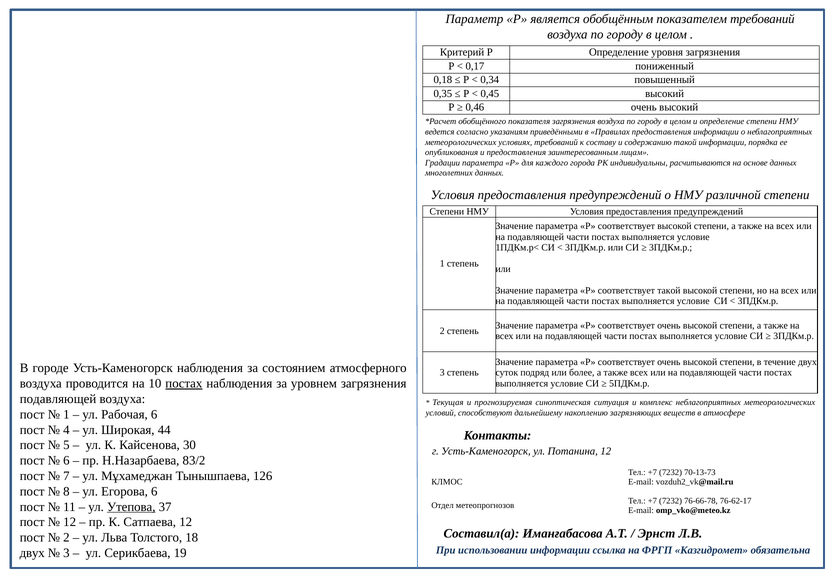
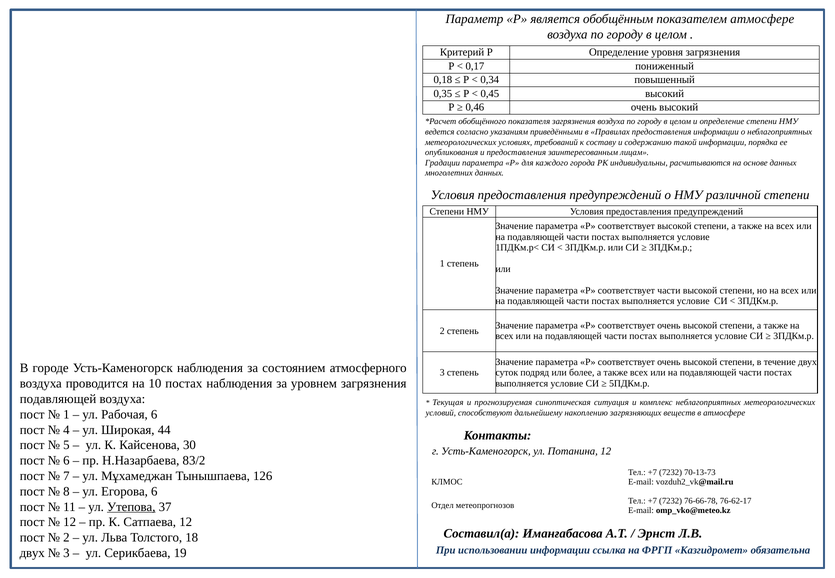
показателем требований: требований -> атмосфере
соответствует такой: такой -> части
постах at (184, 384) underline: present -> none
